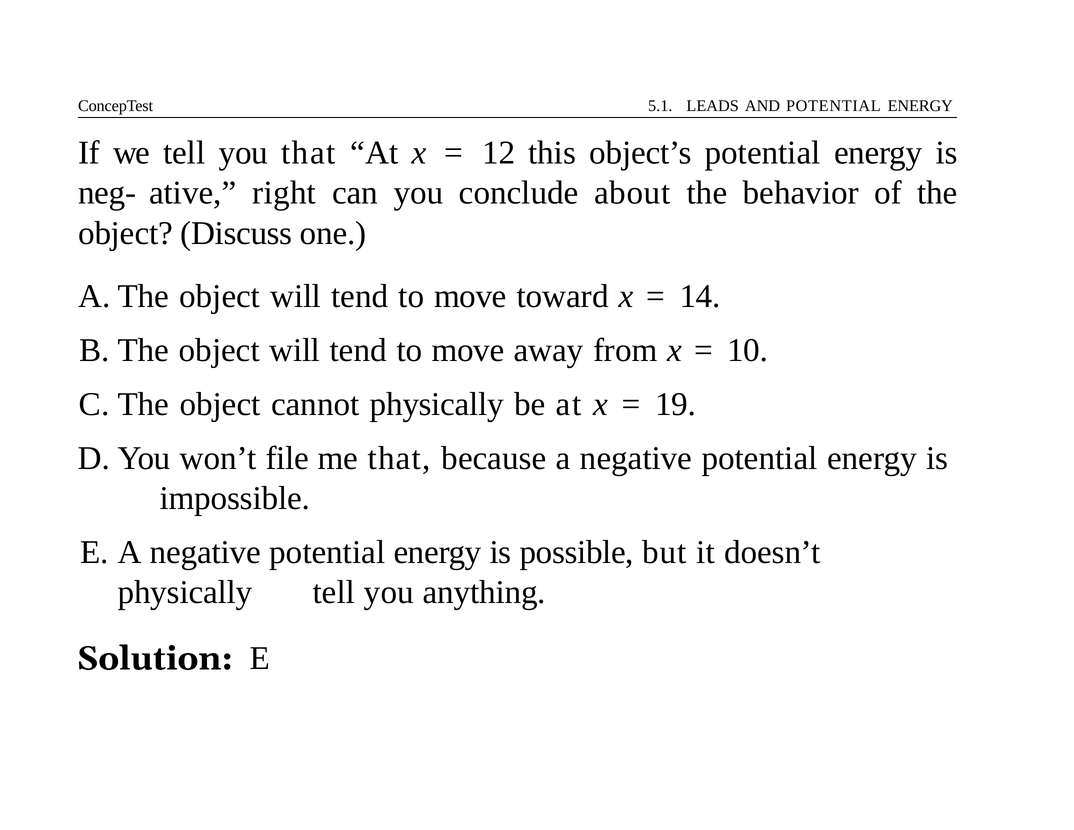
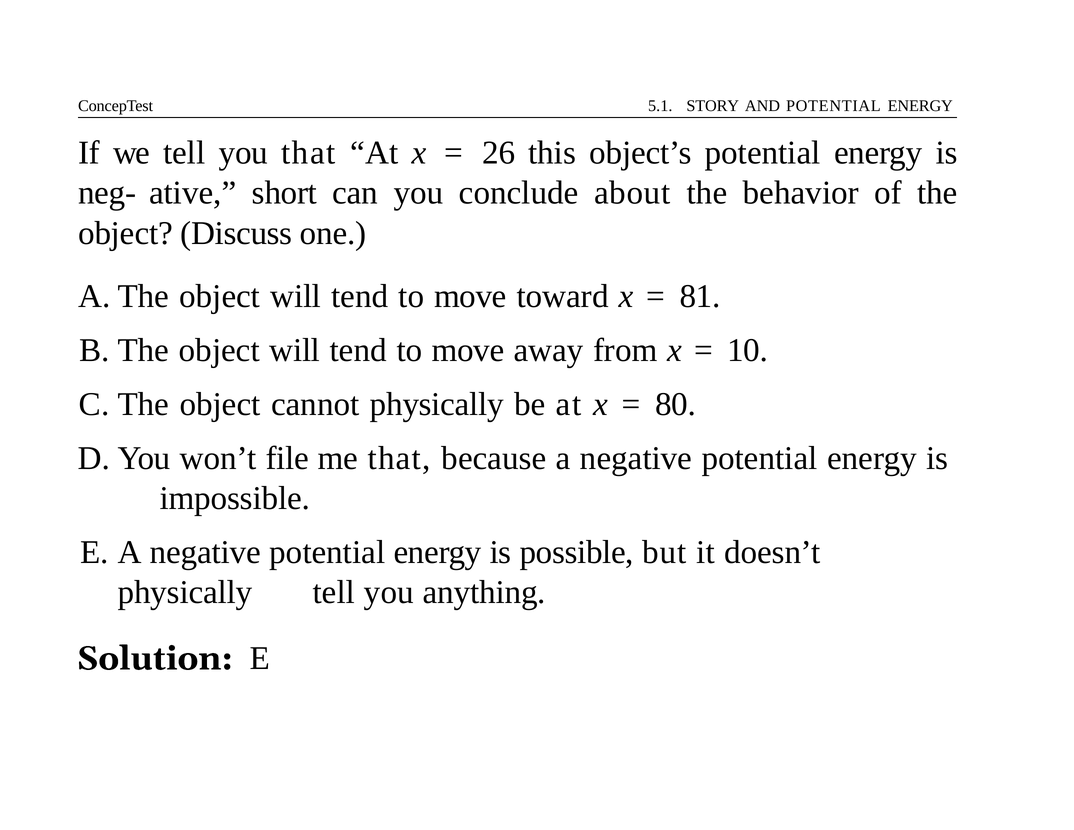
LEADS: LEADS -> STORY
12: 12 -> 26
right: right -> short
14: 14 -> 81
19: 19 -> 80
